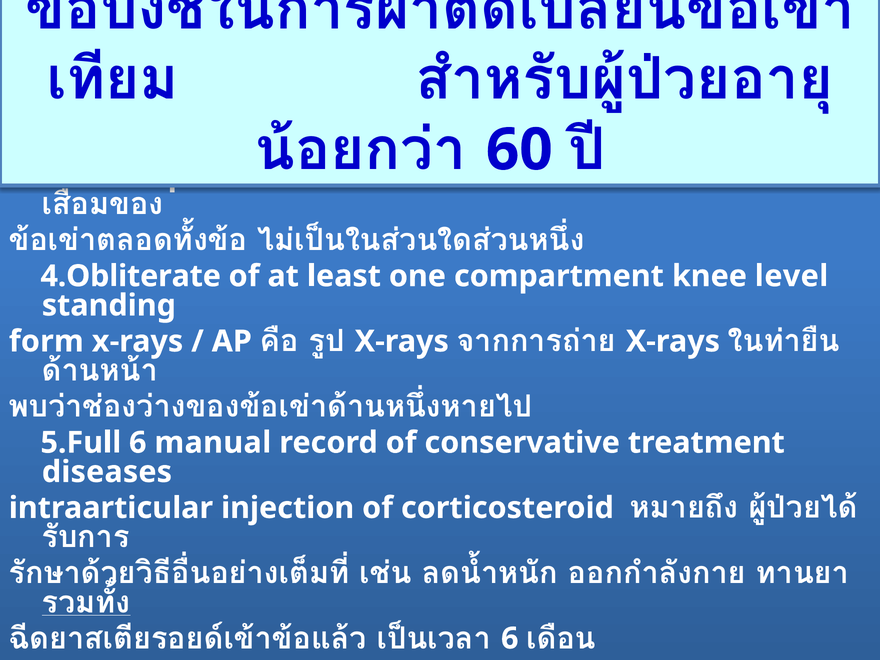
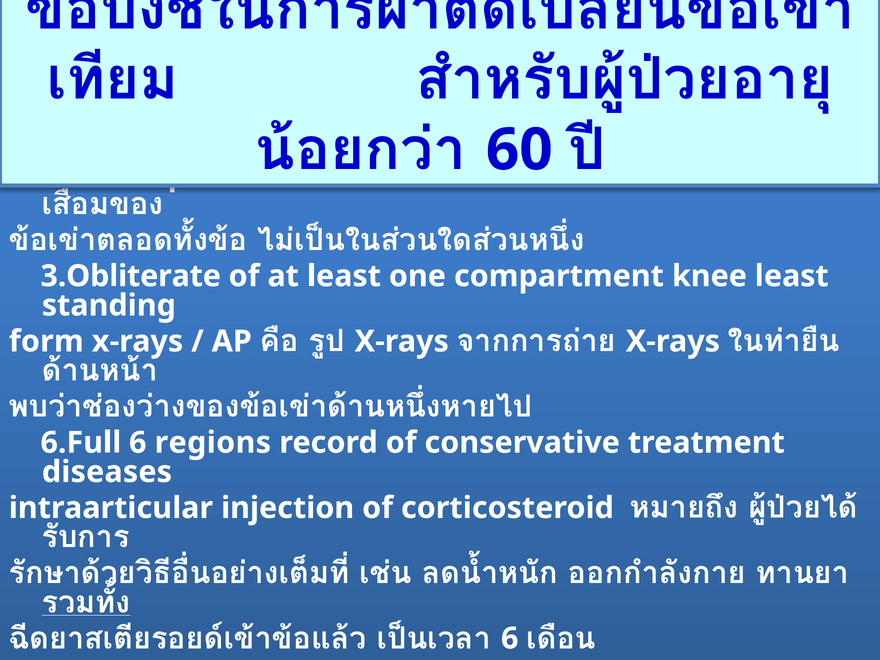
4.Obliterate: 4.Obliterate -> 3.Obliterate
knee level: level -> least
5.Full: 5.Full -> 6.Full
manual: manual -> regions
